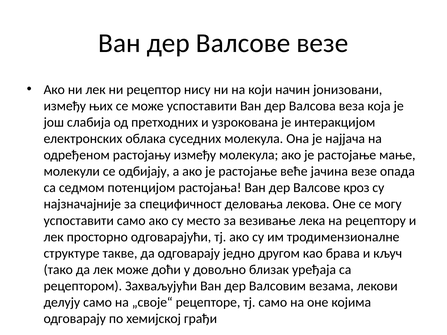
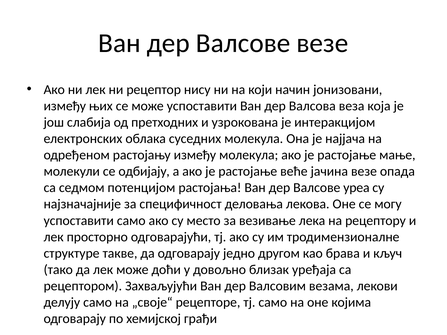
кроз: кроз -> уреа
